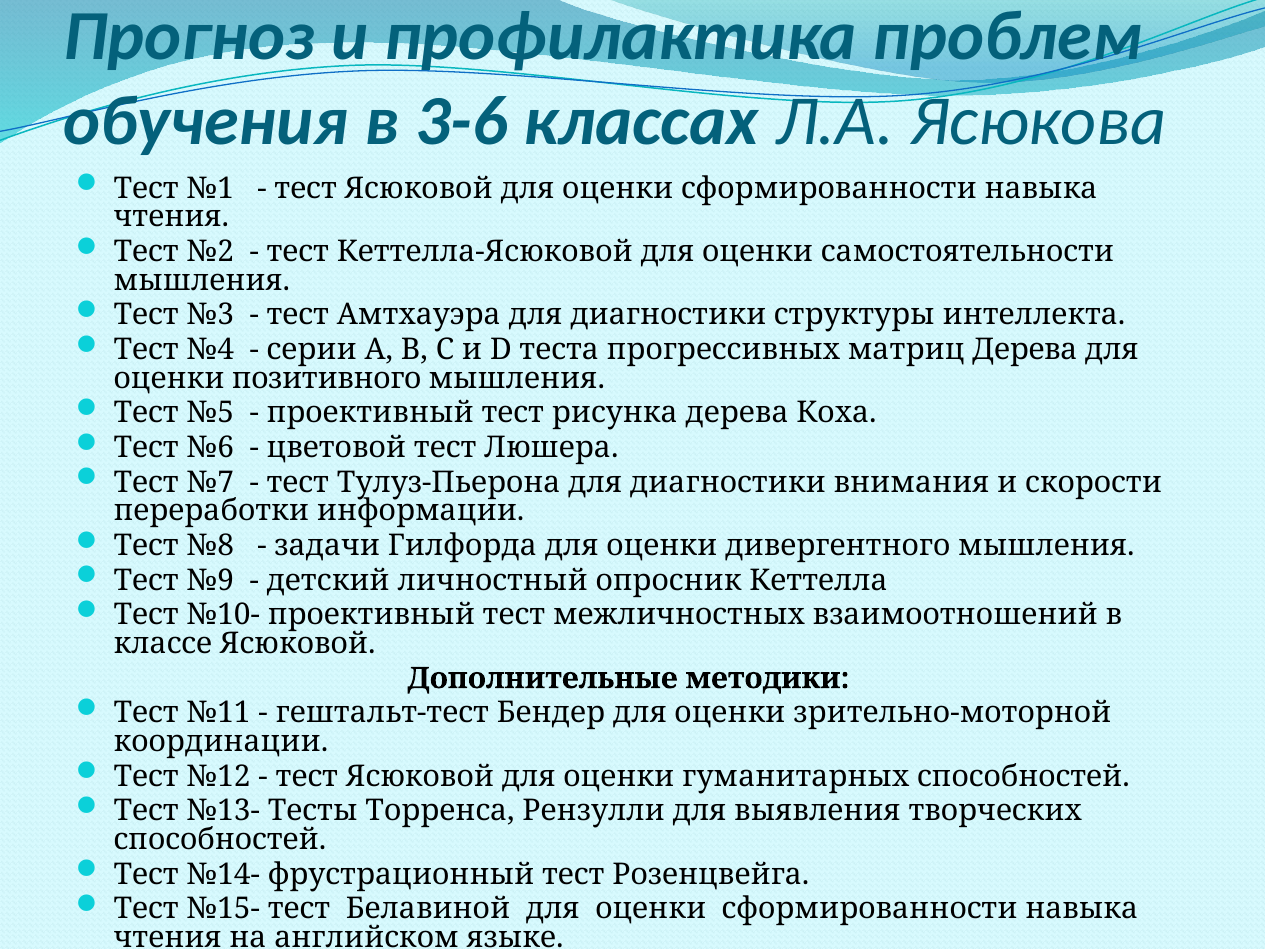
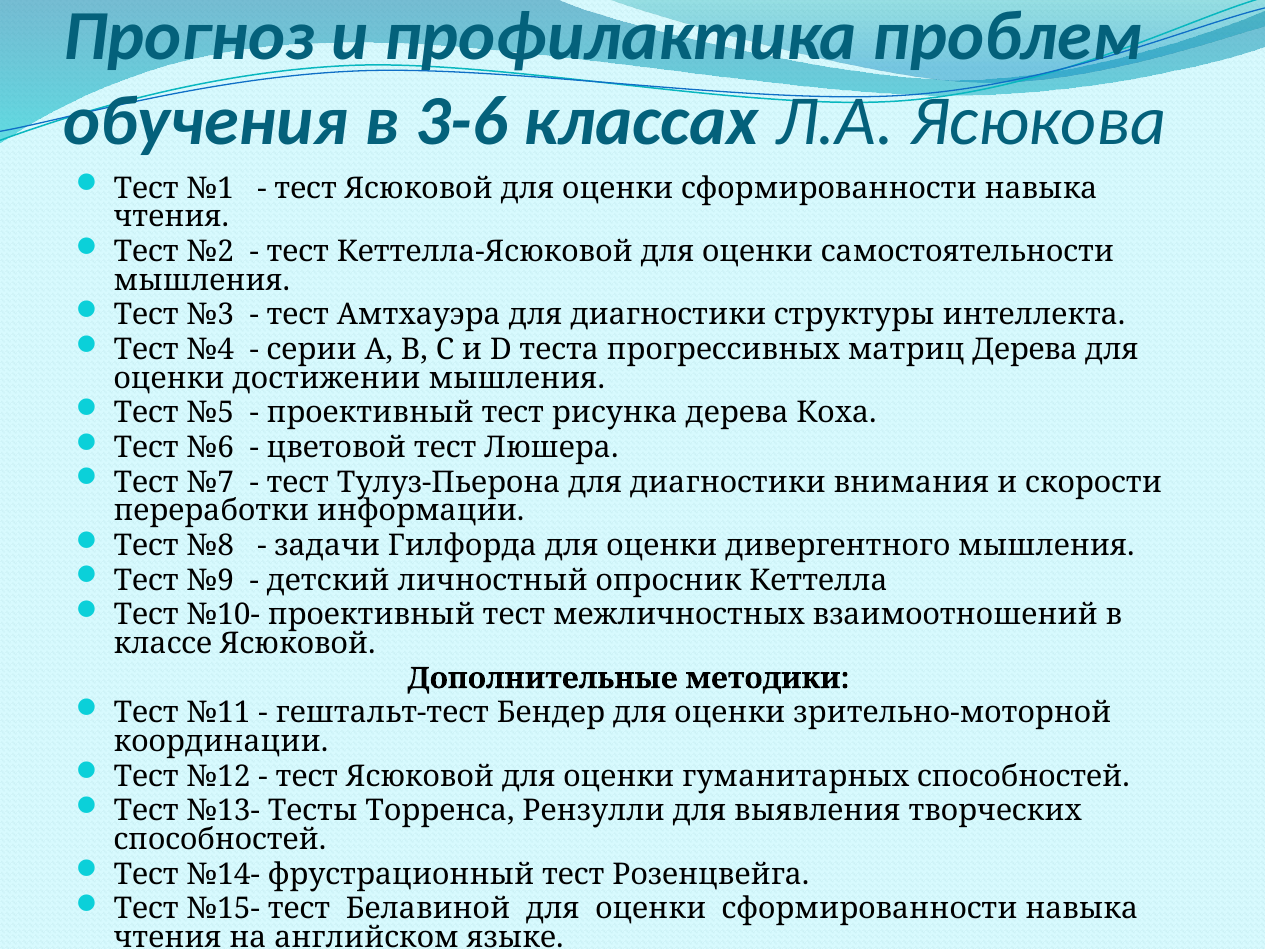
позитивного: позитивного -> достижении
